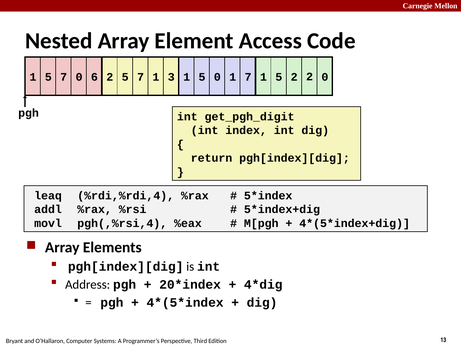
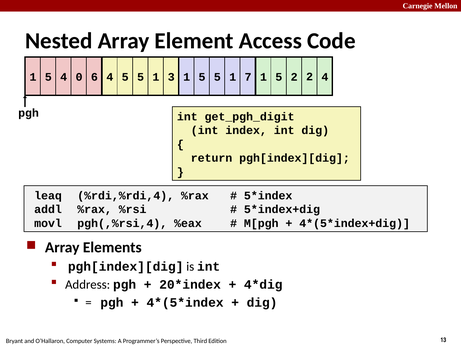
1 5 7: 7 -> 4
6 2: 2 -> 4
7 at (141, 77): 7 -> 5
1 5 0: 0 -> 5
2 0: 0 -> 4
